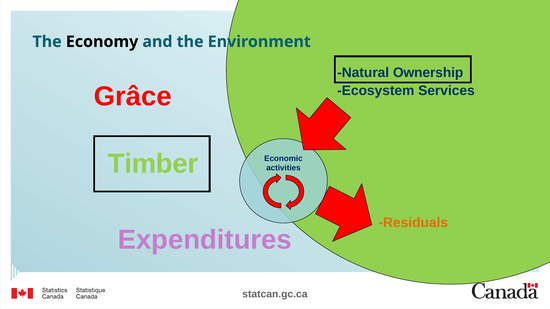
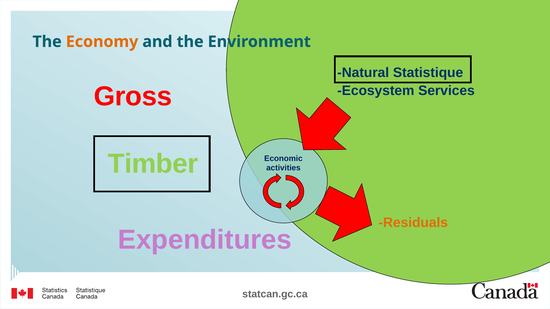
Economy colour: black -> orange
Ownership: Ownership -> Statistique
Grâce: Grâce -> Gross
